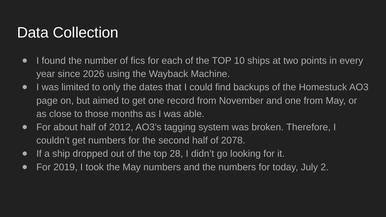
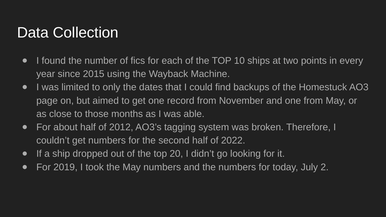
2026: 2026 -> 2015
2078: 2078 -> 2022
28: 28 -> 20
